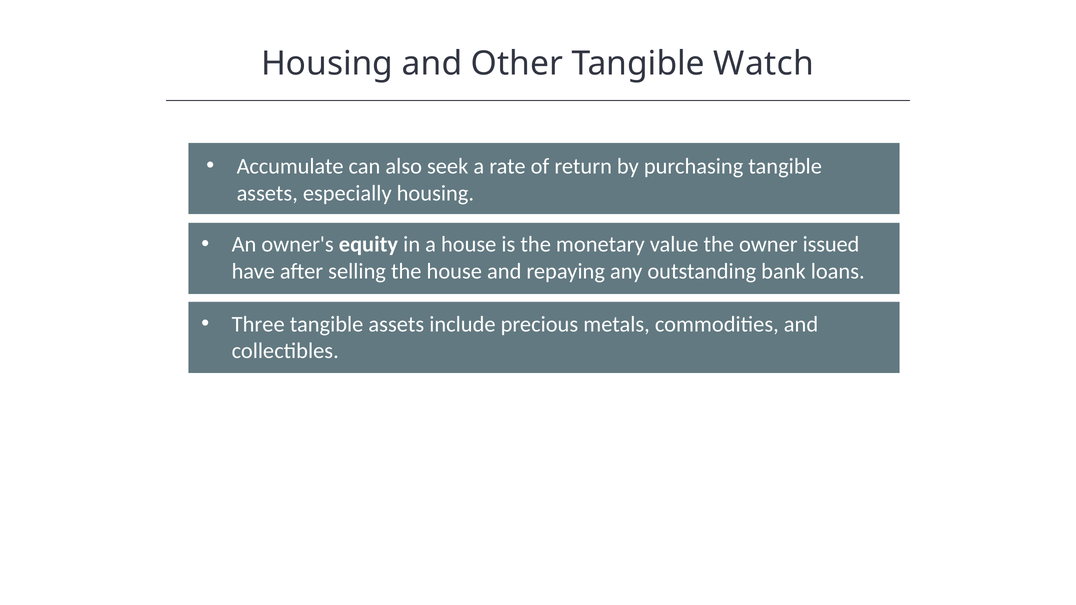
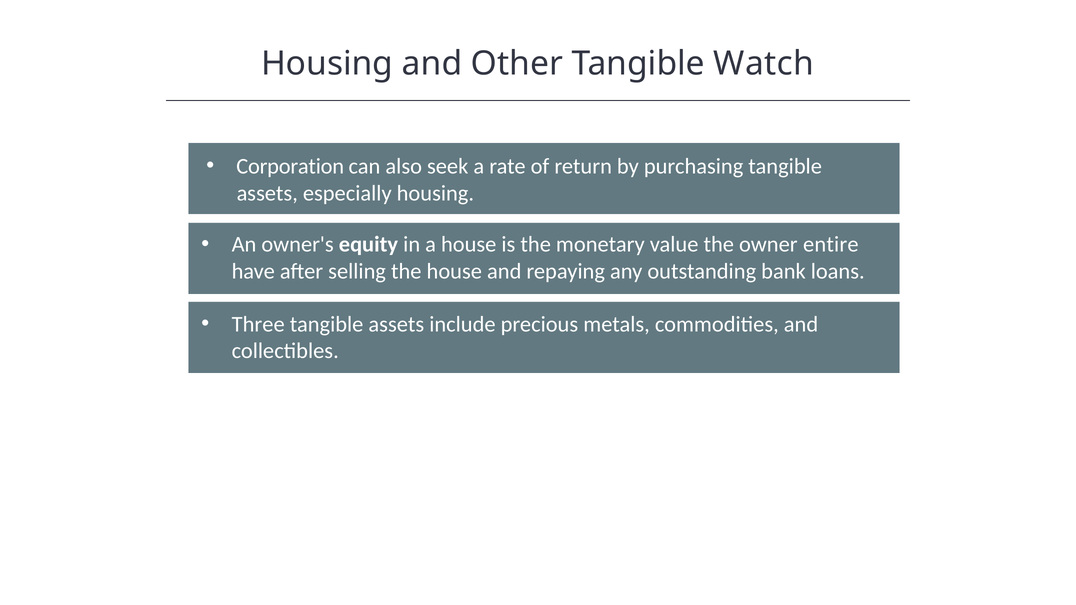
Accumulate: Accumulate -> Corporation
issued: issued -> entire
